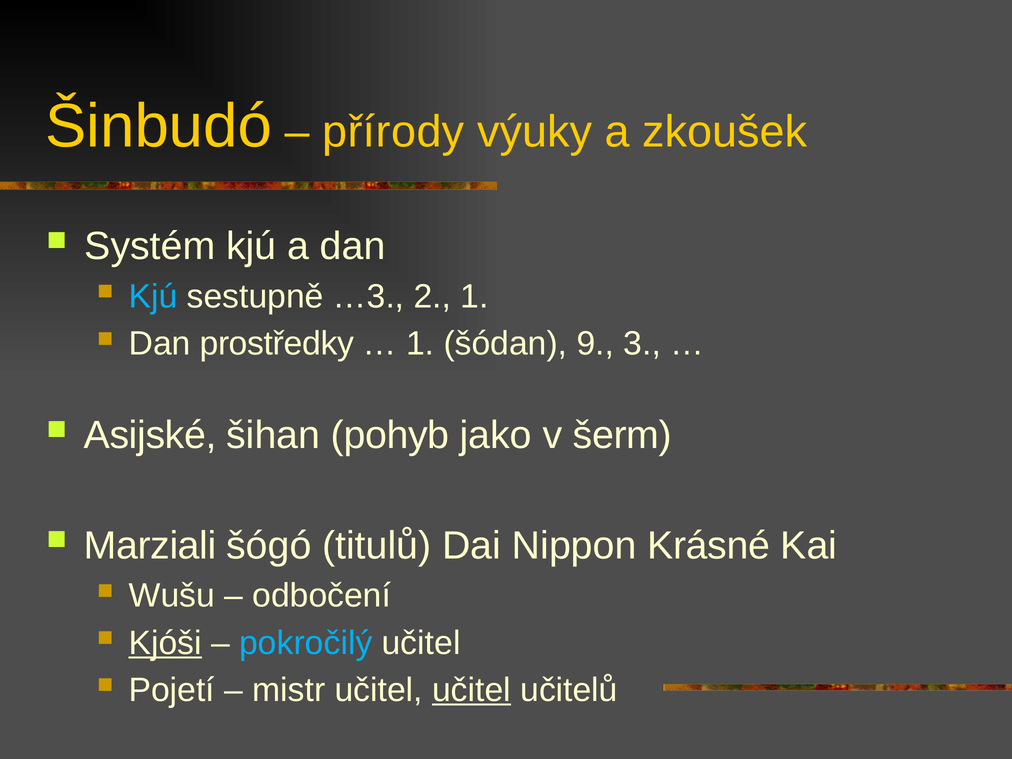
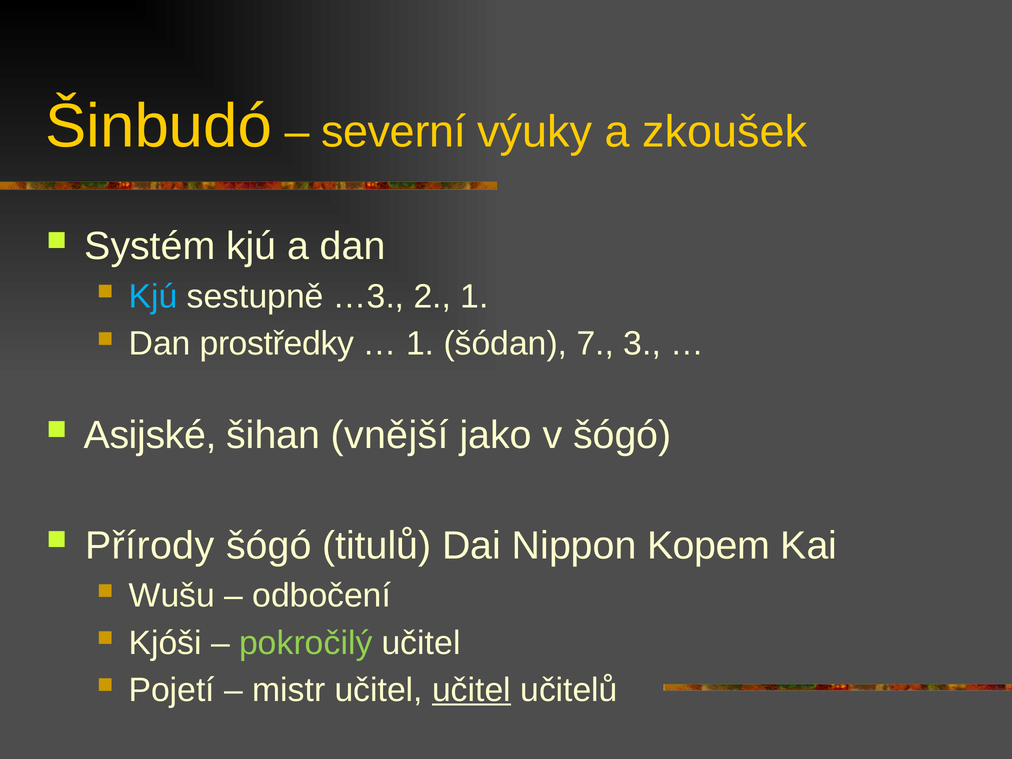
přírody: přírody -> severní
9: 9 -> 7
pohyb: pohyb -> vnější
v šerm: šerm -> šógó
Marziali: Marziali -> Přírody
Krásné: Krásné -> Kopem
Kjóši underline: present -> none
pokročilý colour: light blue -> light green
